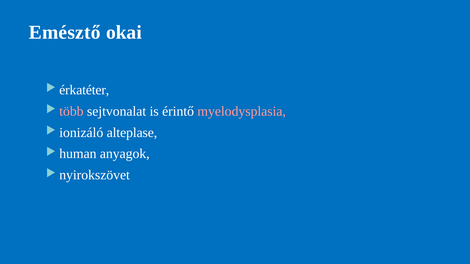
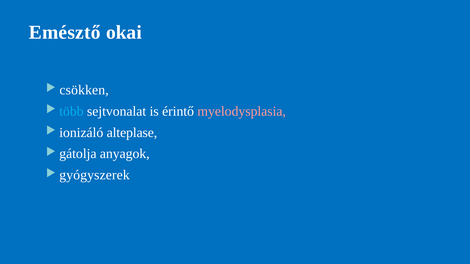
érkatéter: érkatéter -> csökken
több colour: pink -> light blue
human: human -> gátolja
nyirokszövet: nyirokszövet -> gyógyszerek
